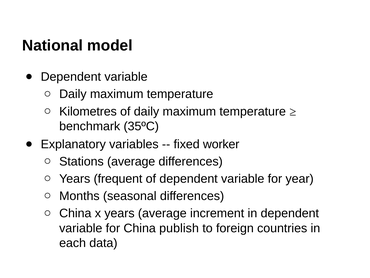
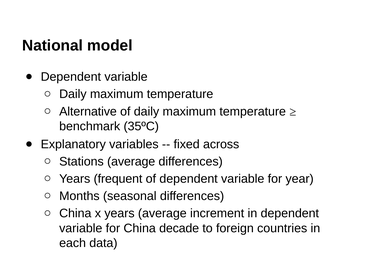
Kilometres: Kilometres -> Alternative
worker: worker -> across
publish: publish -> decade
